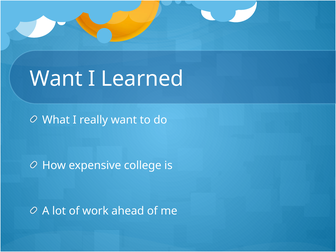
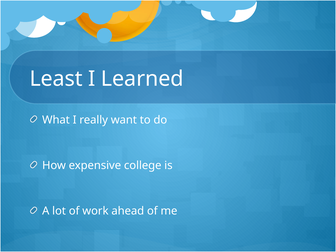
Want at (56, 79): Want -> Least
